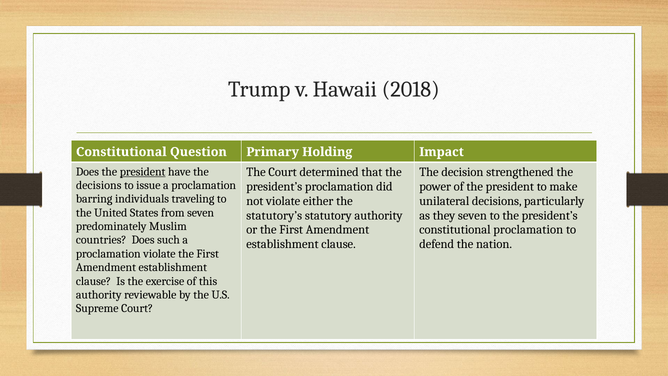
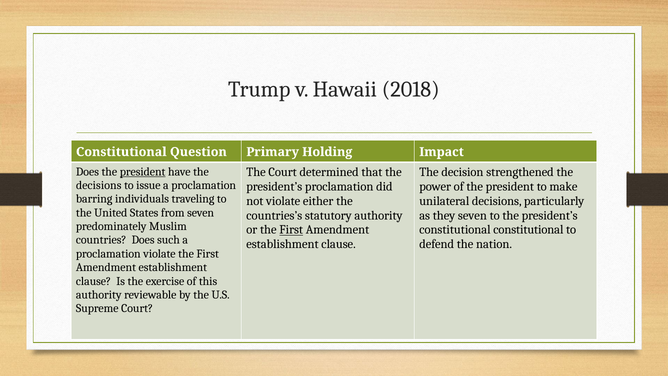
statutory’s: statutory’s -> countries’s
First at (291, 230) underline: none -> present
constitutional proclamation: proclamation -> constitutional
